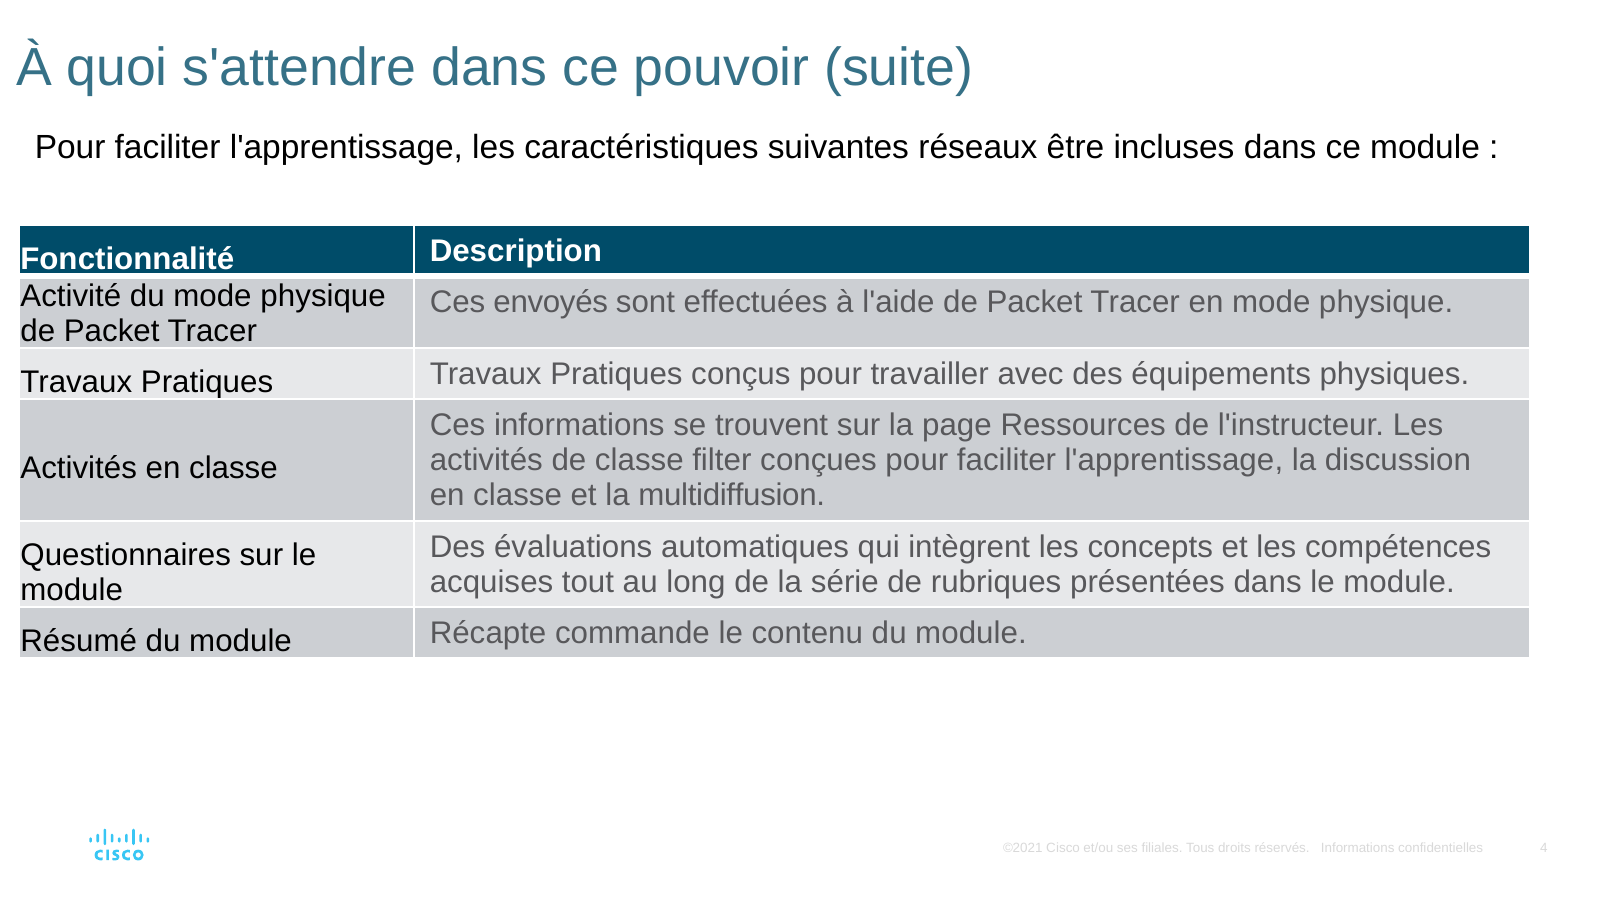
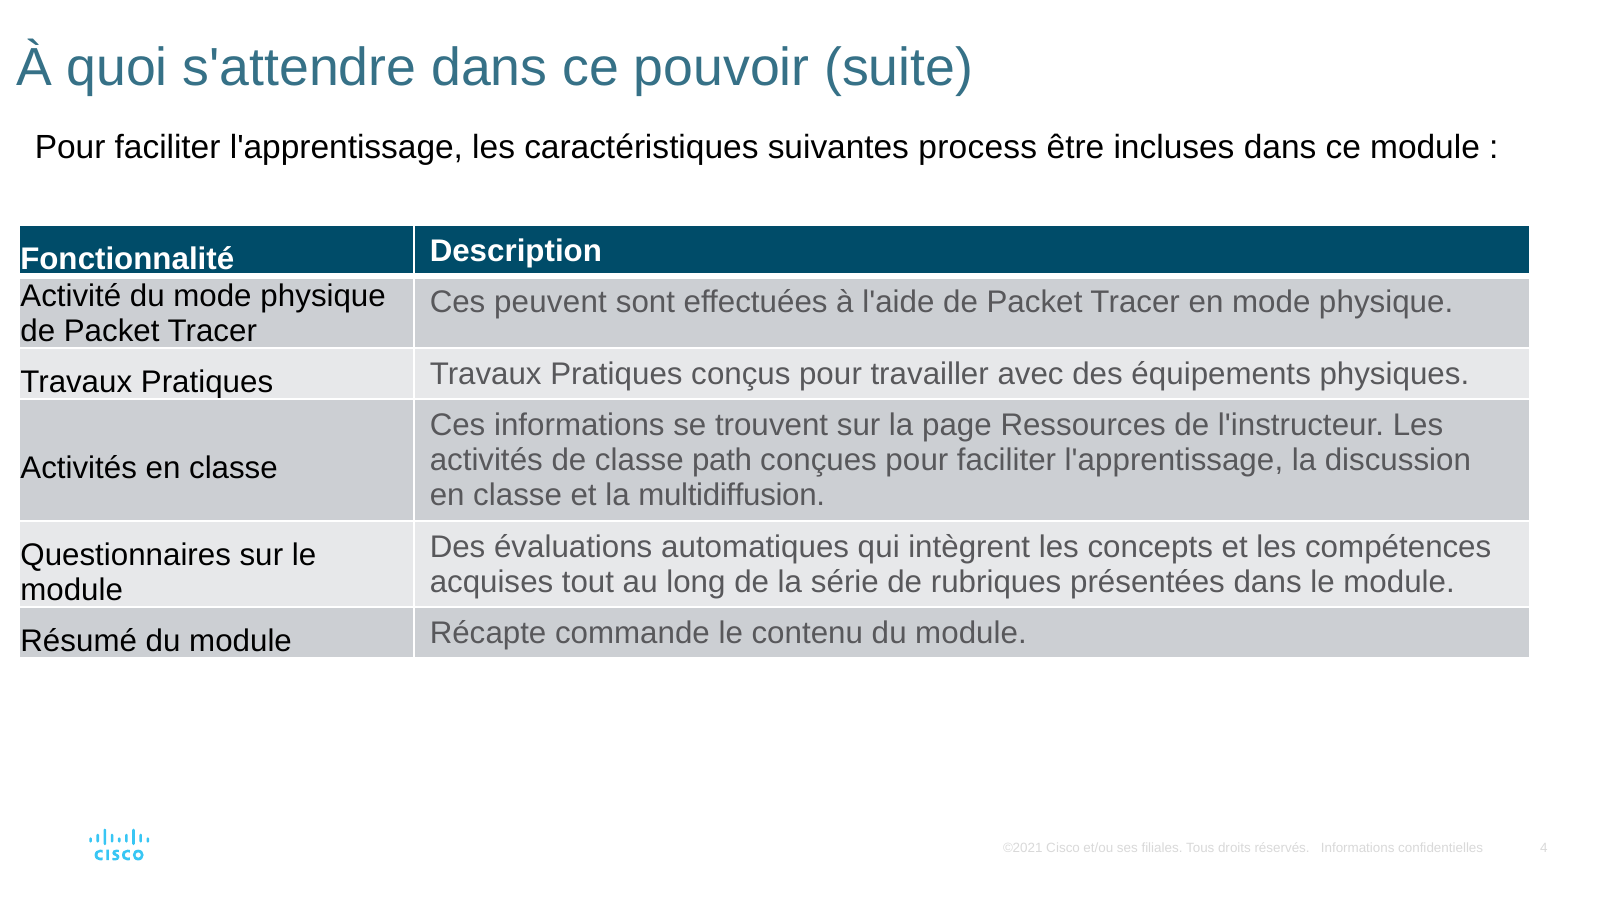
réseaux: réseaux -> process
envoyés: envoyés -> peuvent
filter: filter -> path
